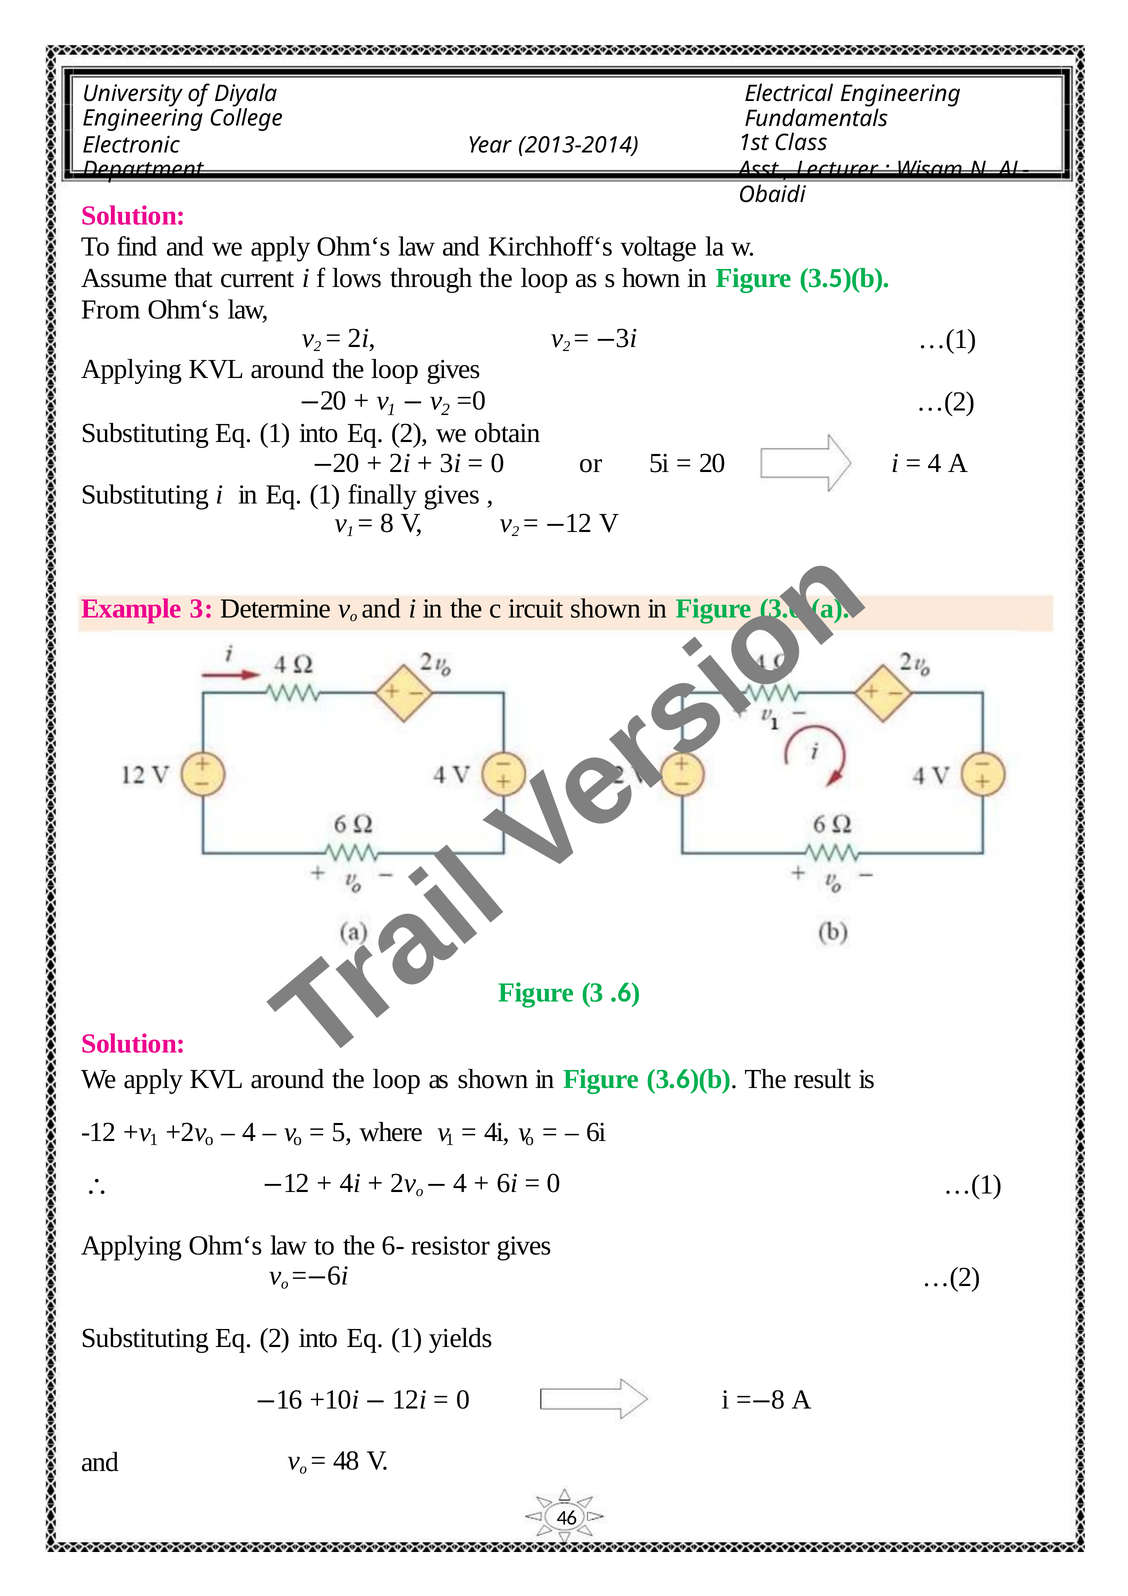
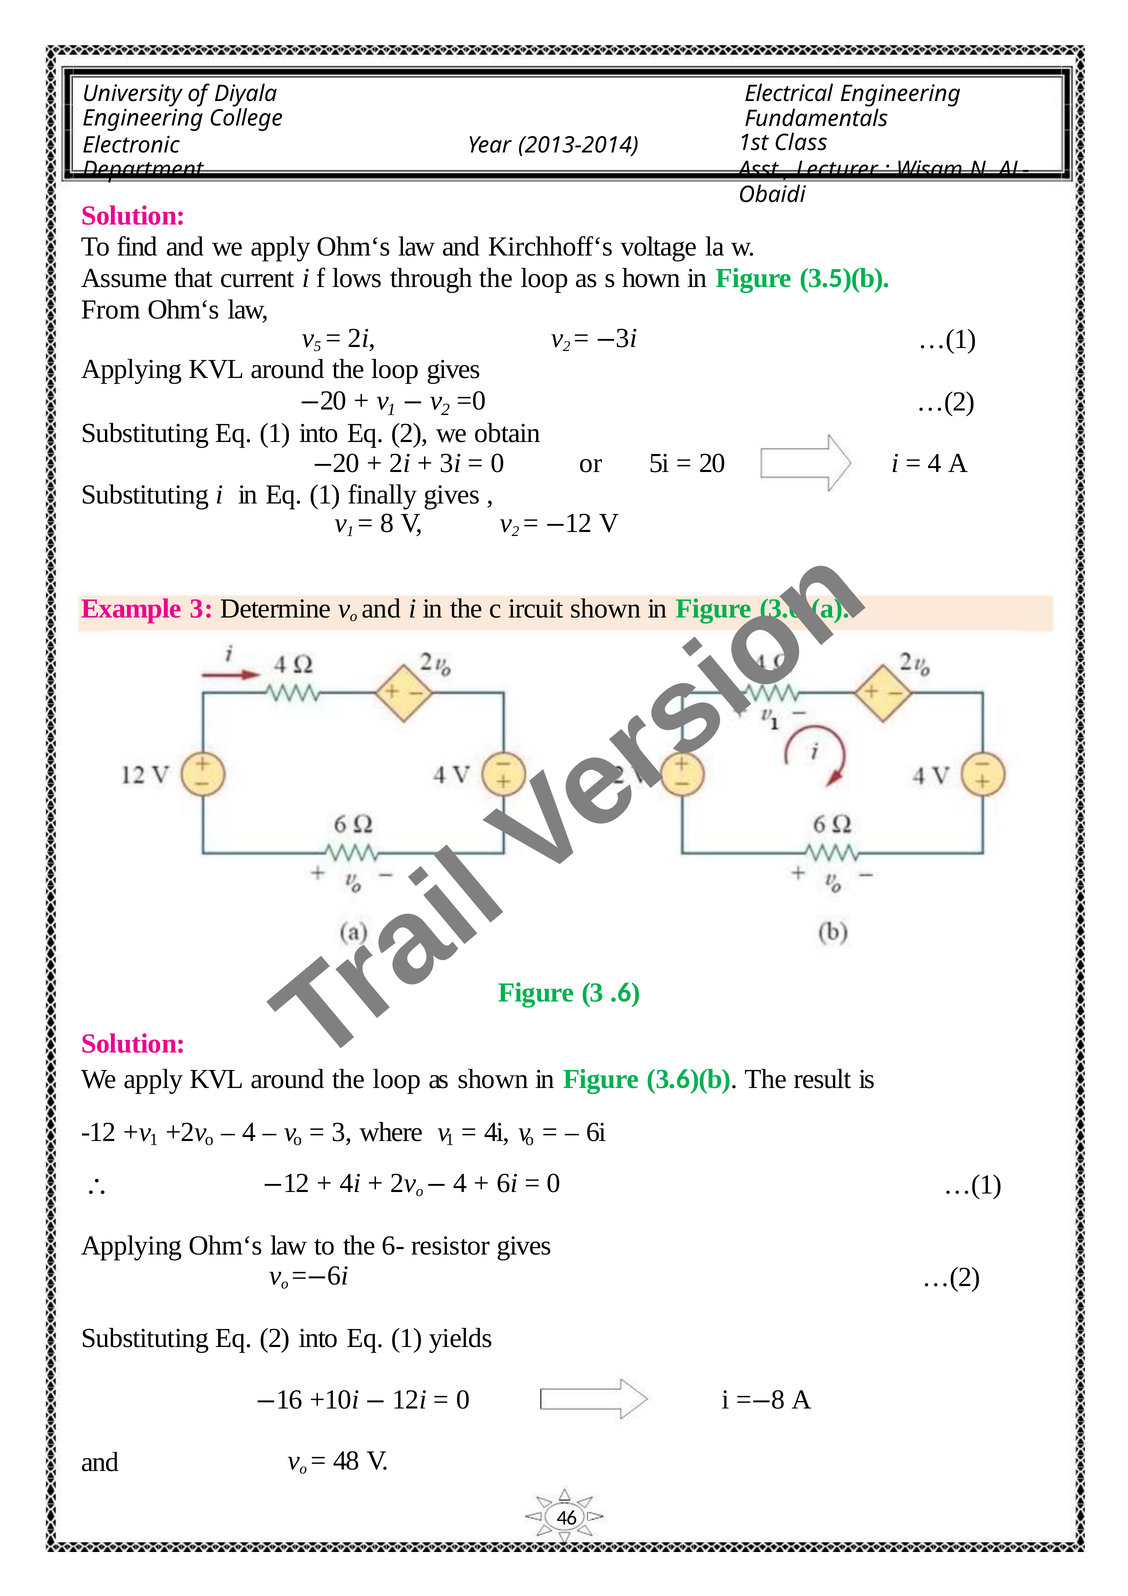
2 at (318, 346): 2 -> 5
5 at (342, 1132): 5 -> 3
